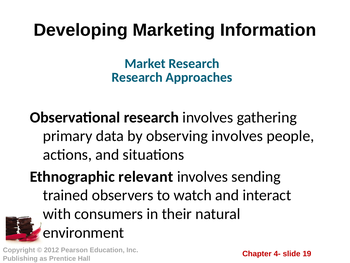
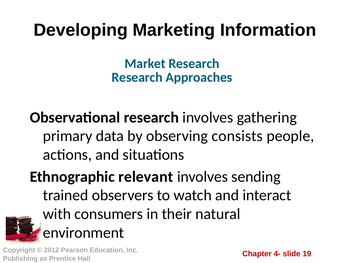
observing involves: involves -> consists
